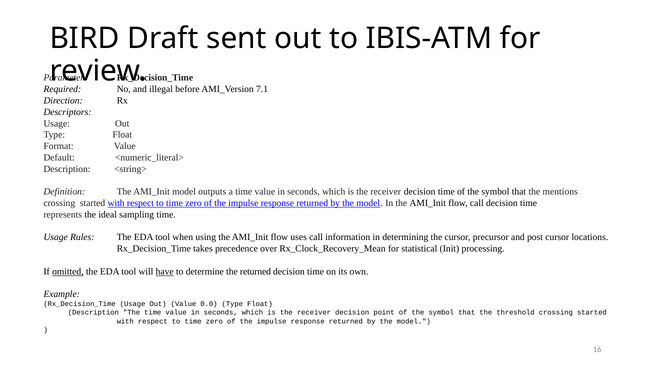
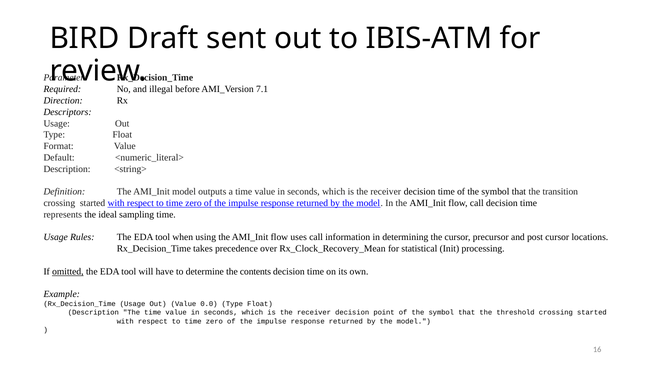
mentions: mentions -> transition
have underline: present -> none
the returned: returned -> contents
